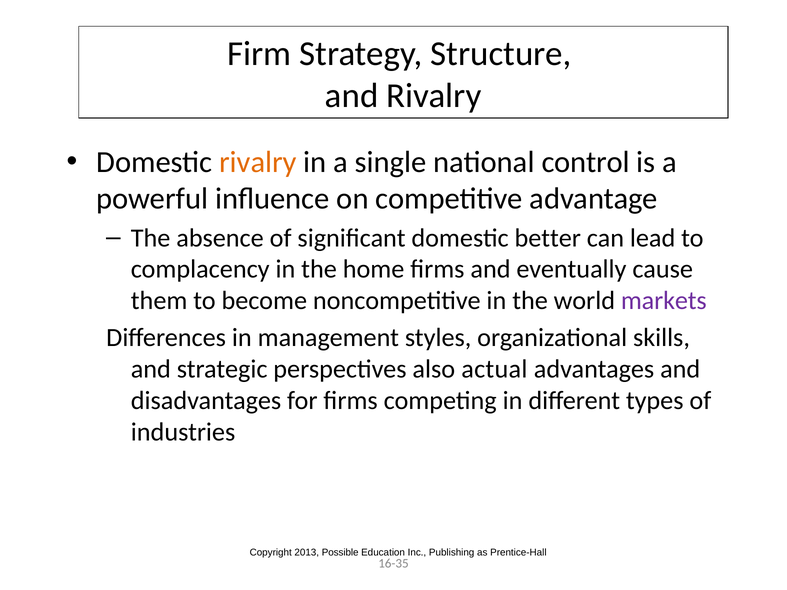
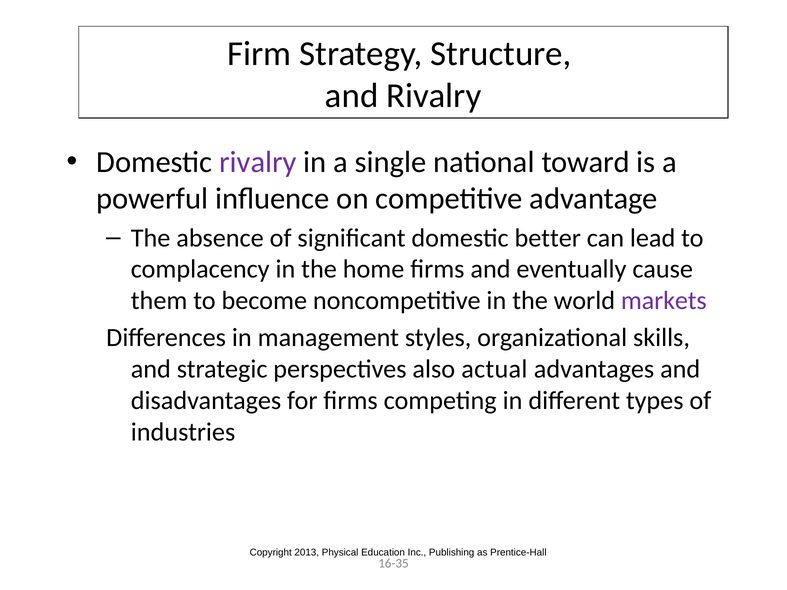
rivalry at (258, 162) colour: orange -> purple
control: control -> toward
Possible: Possible -> Physical
